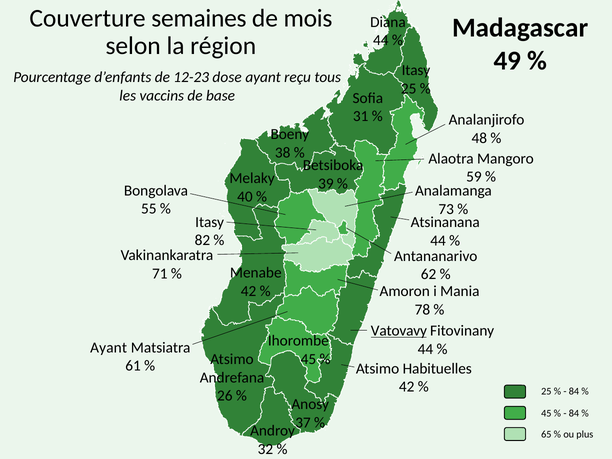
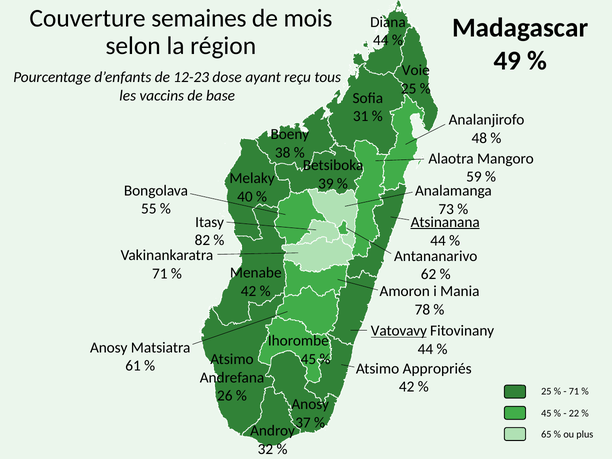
Itasy at (416, 70): Itasy -> Voie
Atsinanana underline: none -> present
Ayant at (109, 348): Ayant -> Anosy
Habituelles: Habituelles -> Appropriés
84 at (574, 391): 84 -> 71
84 at (574, 413): 84 -> 22
